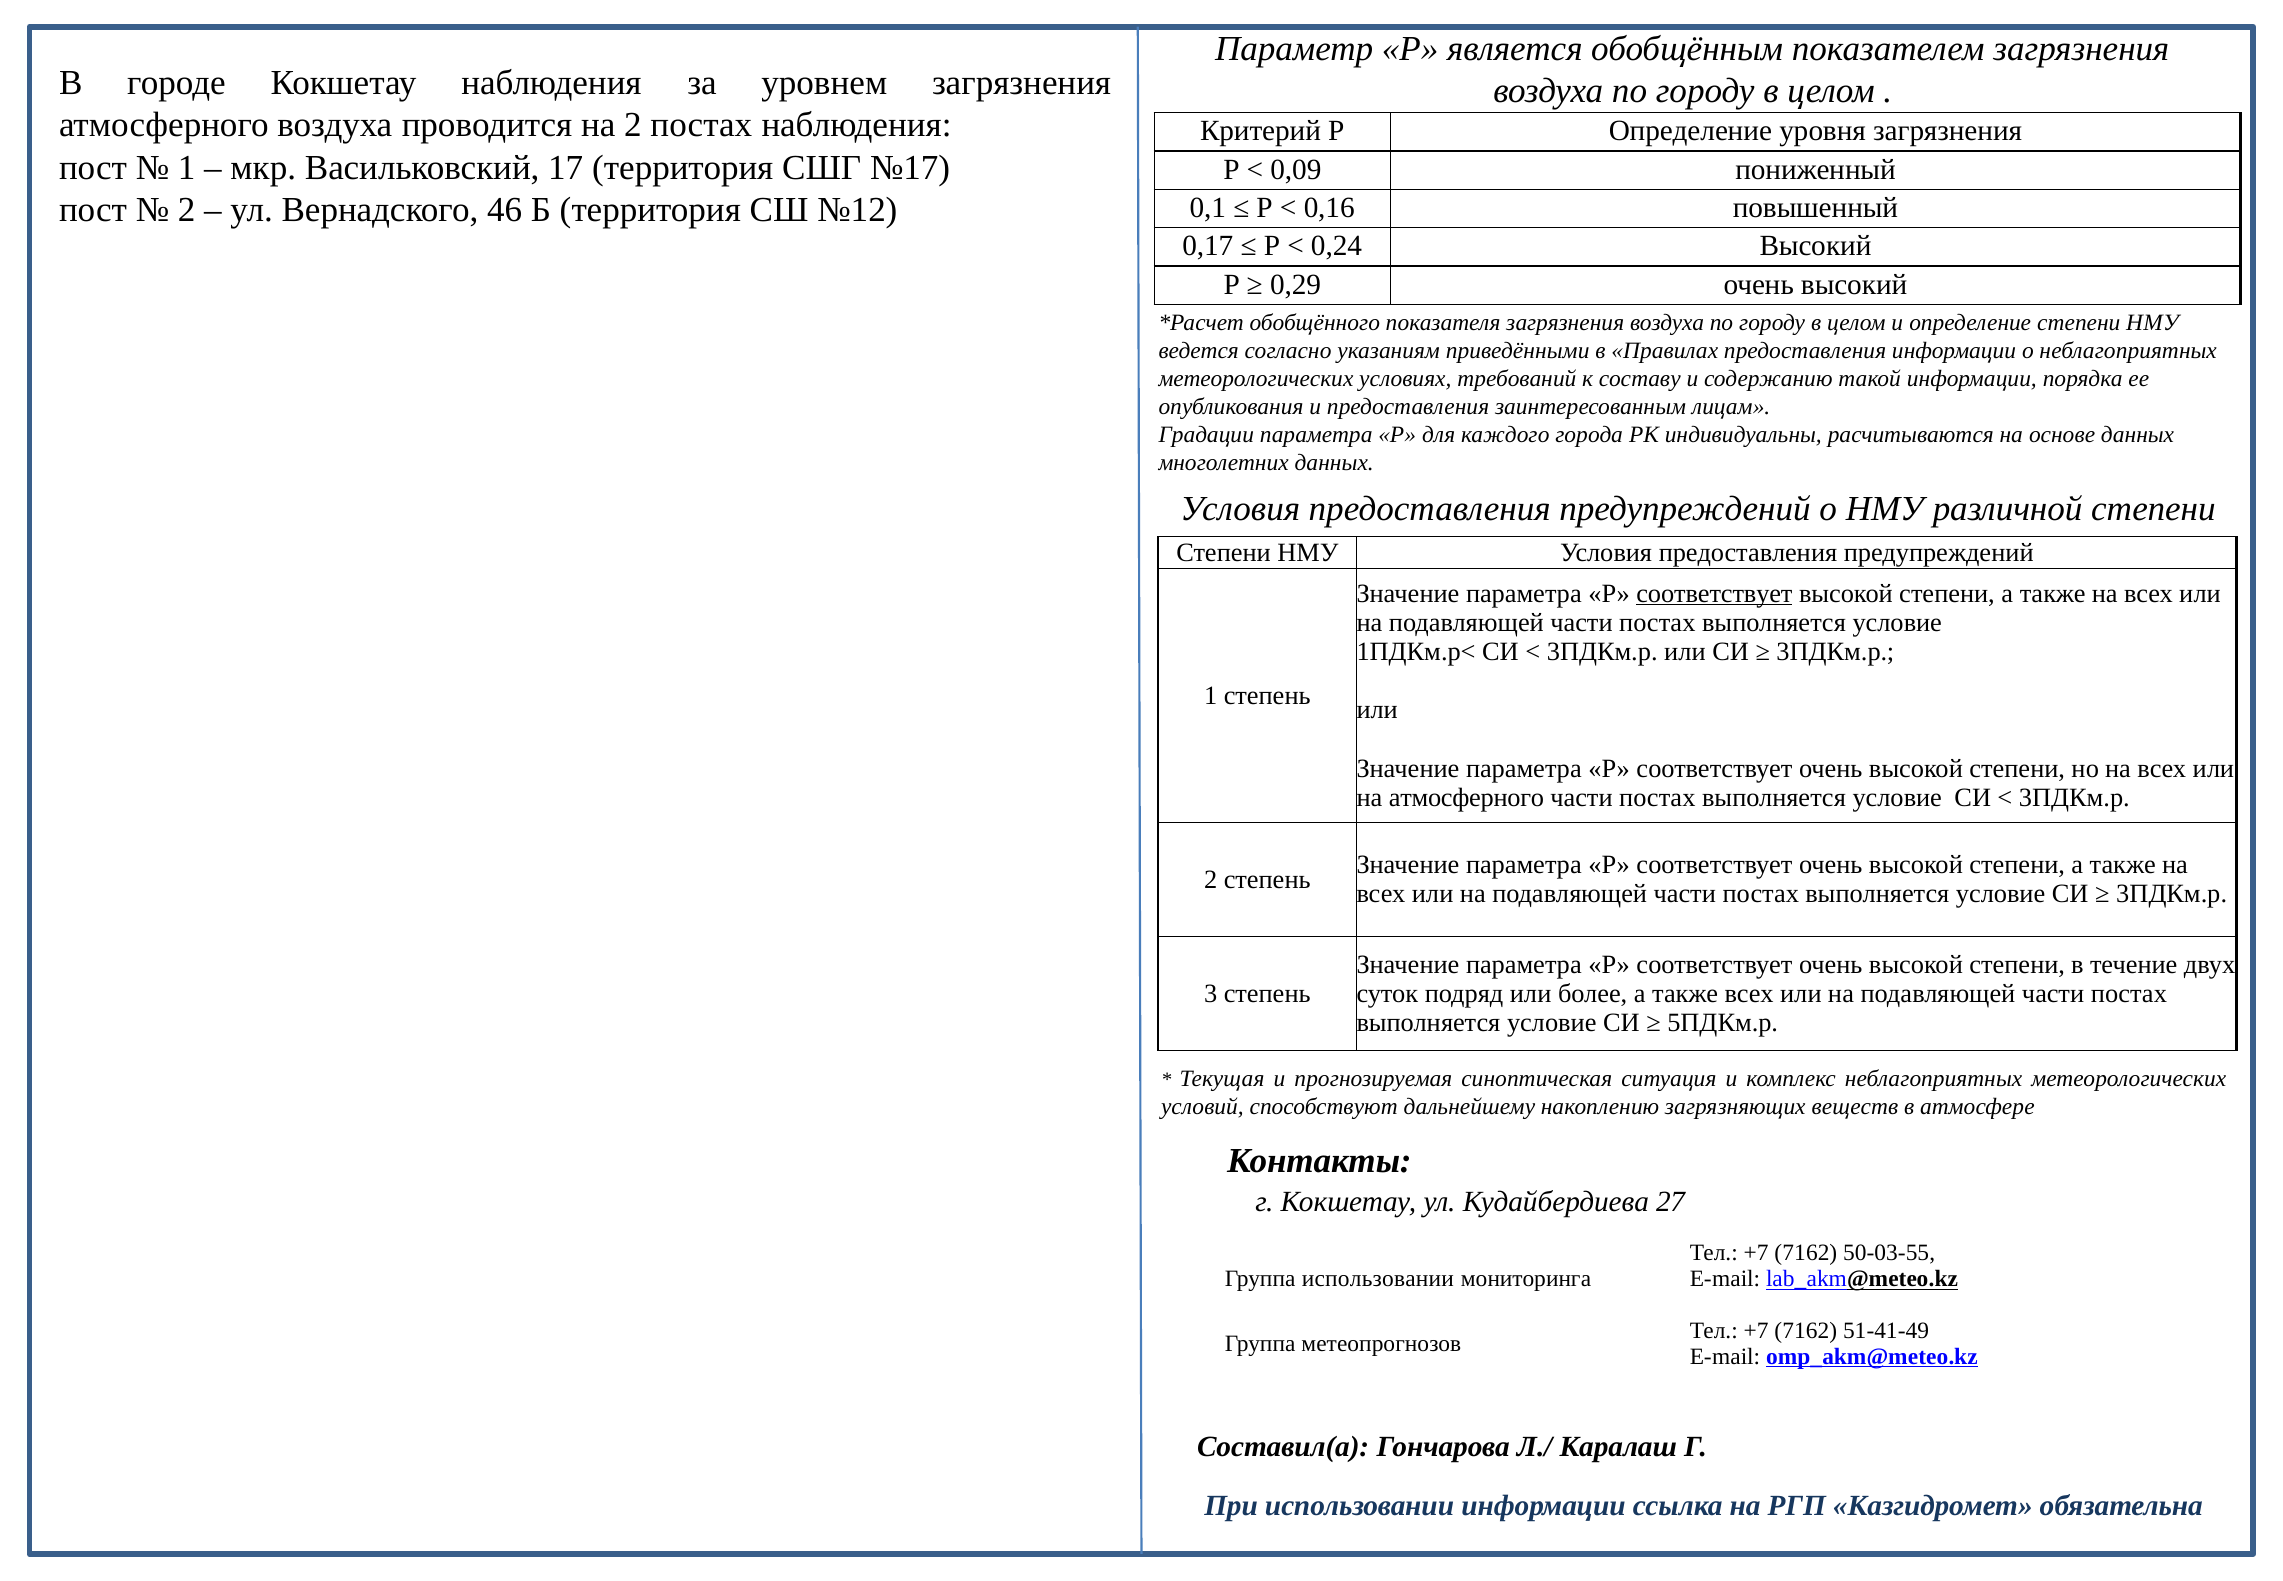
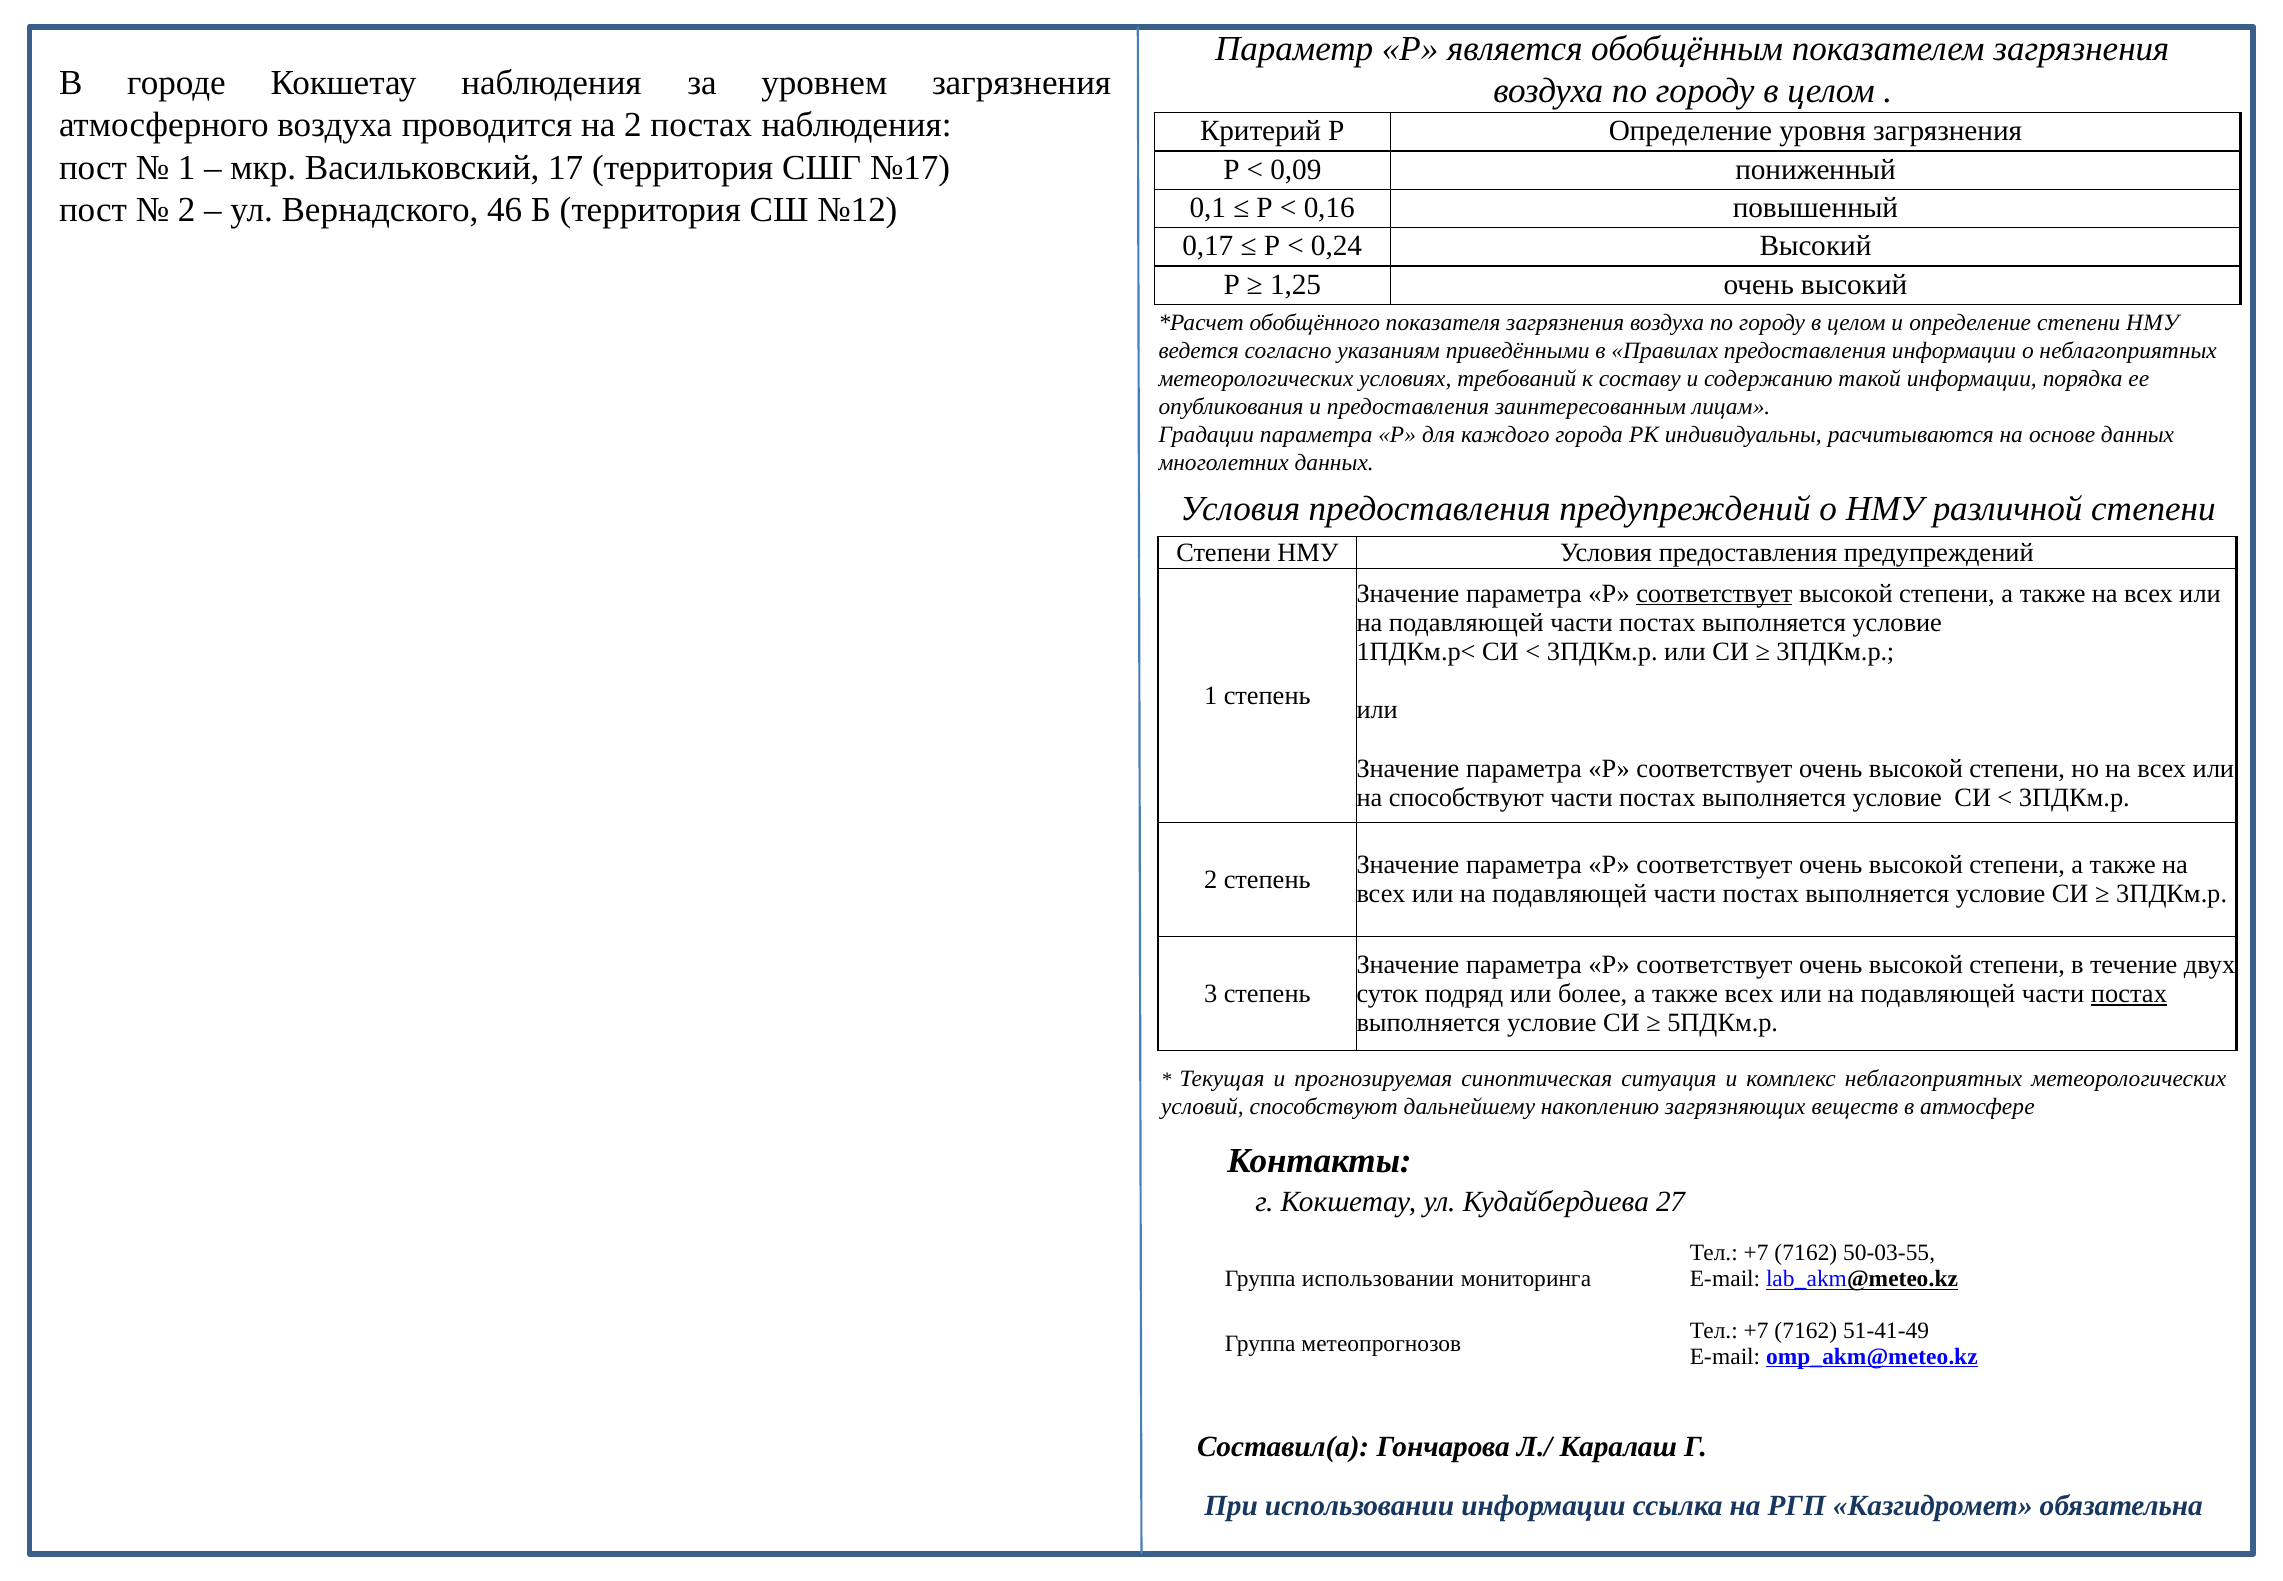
0,29: 0,29 -> 1,25
на атмосферного: атмосферного -> способствуют
постах at (2129, 993) underline: none -> present
